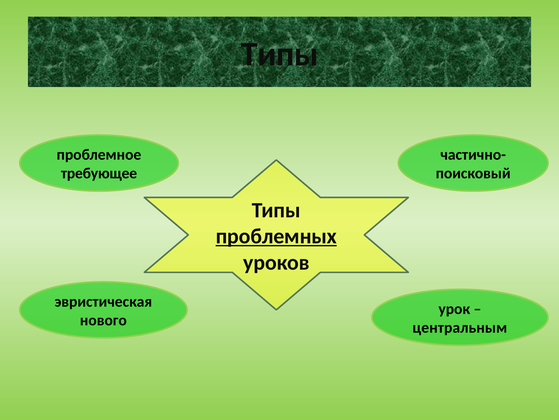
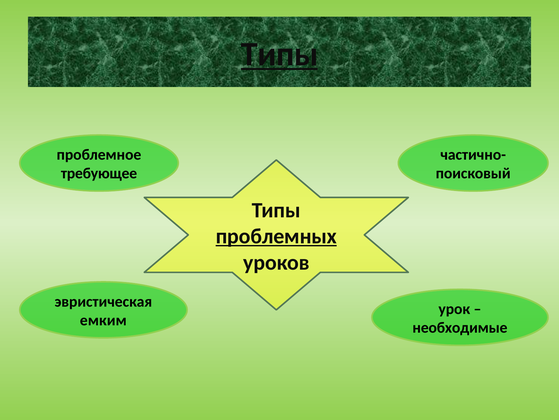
Типы at (280, 54) underline: none -> present
нового: нового -> емким
центральным: центральным -> необходимые
